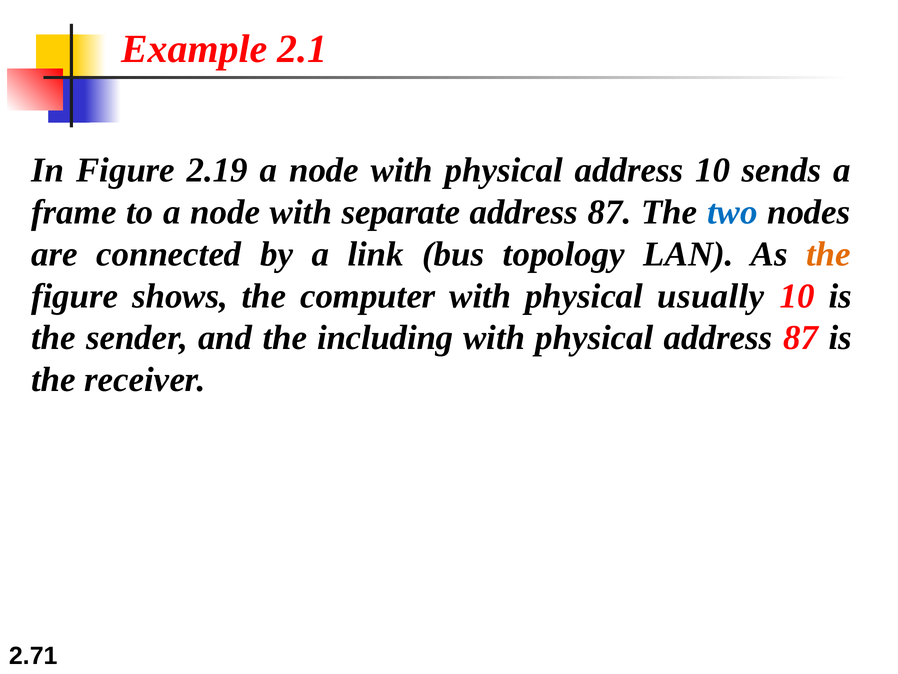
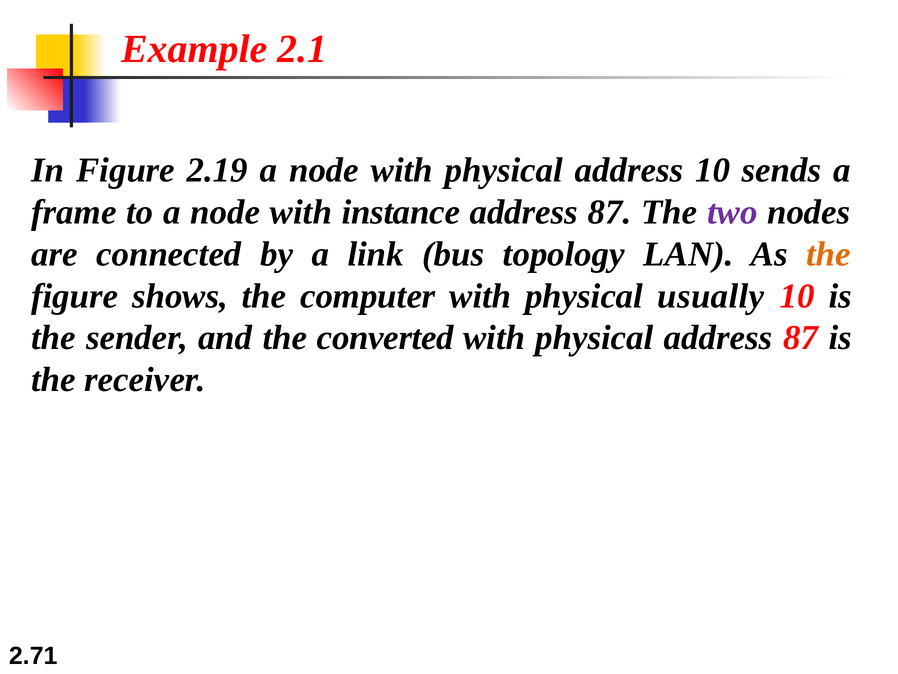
separate: separate -> instance
two colour: blue -> purple
including: including -> converted
